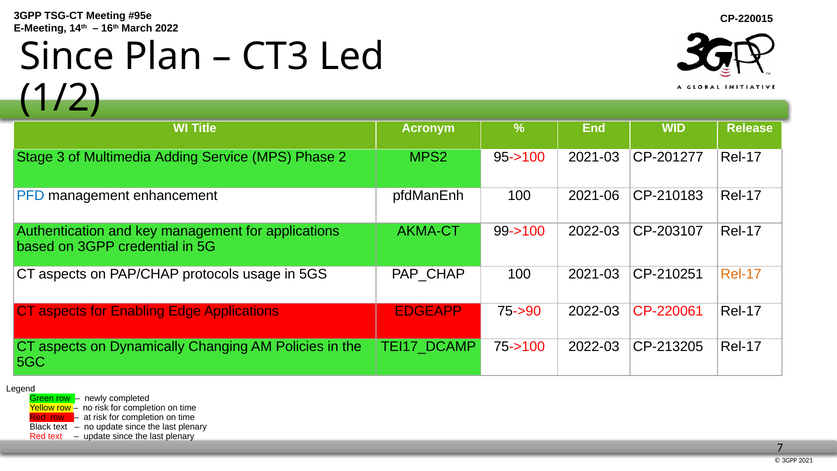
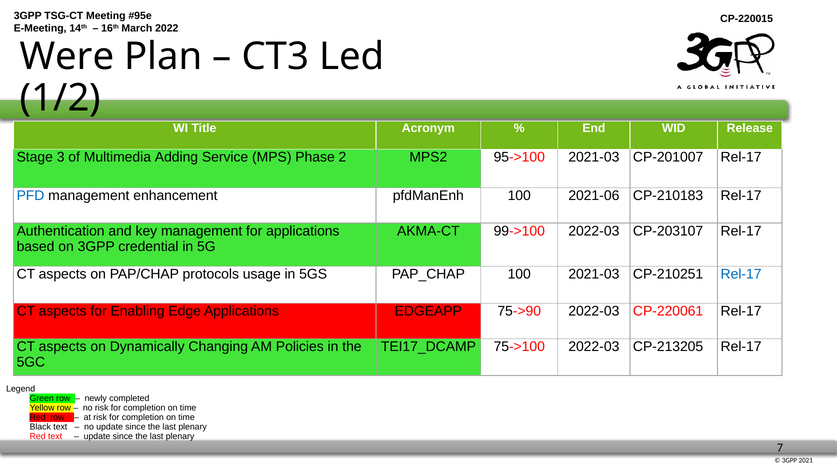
Since at (67, 57): Since -> Were
CP-201277: CP-201277 -> CP-201007
Rel-17 at (741, 274) colour: orange -> blue
